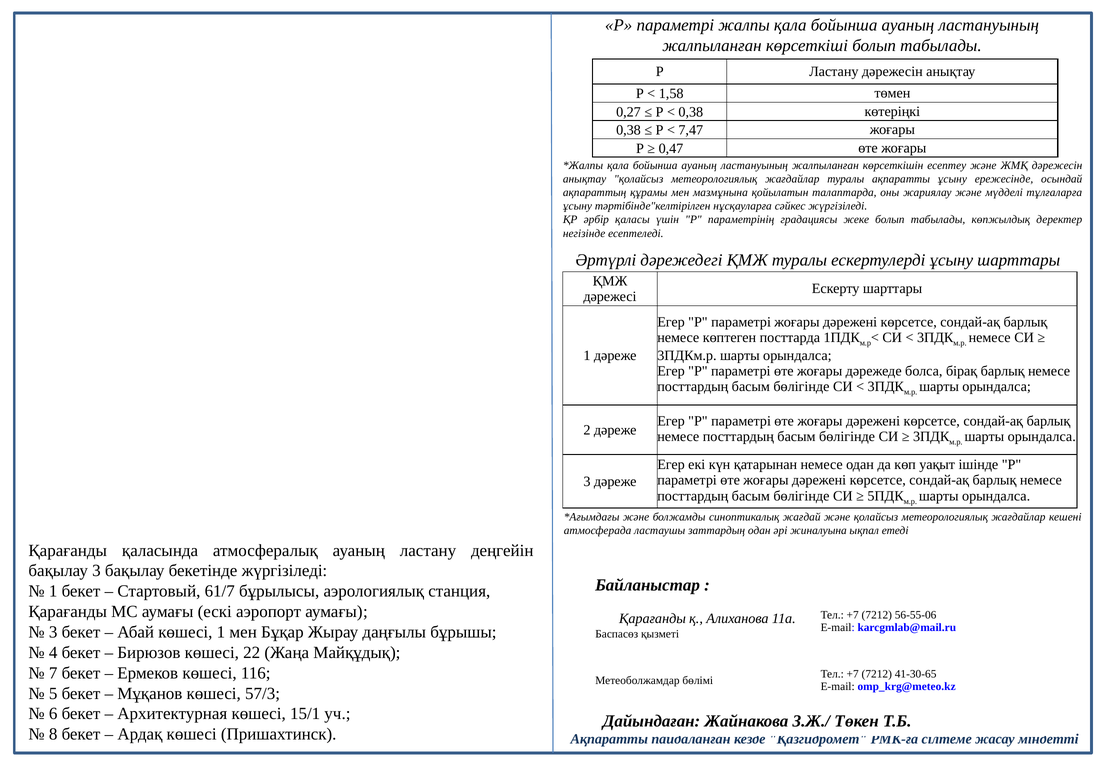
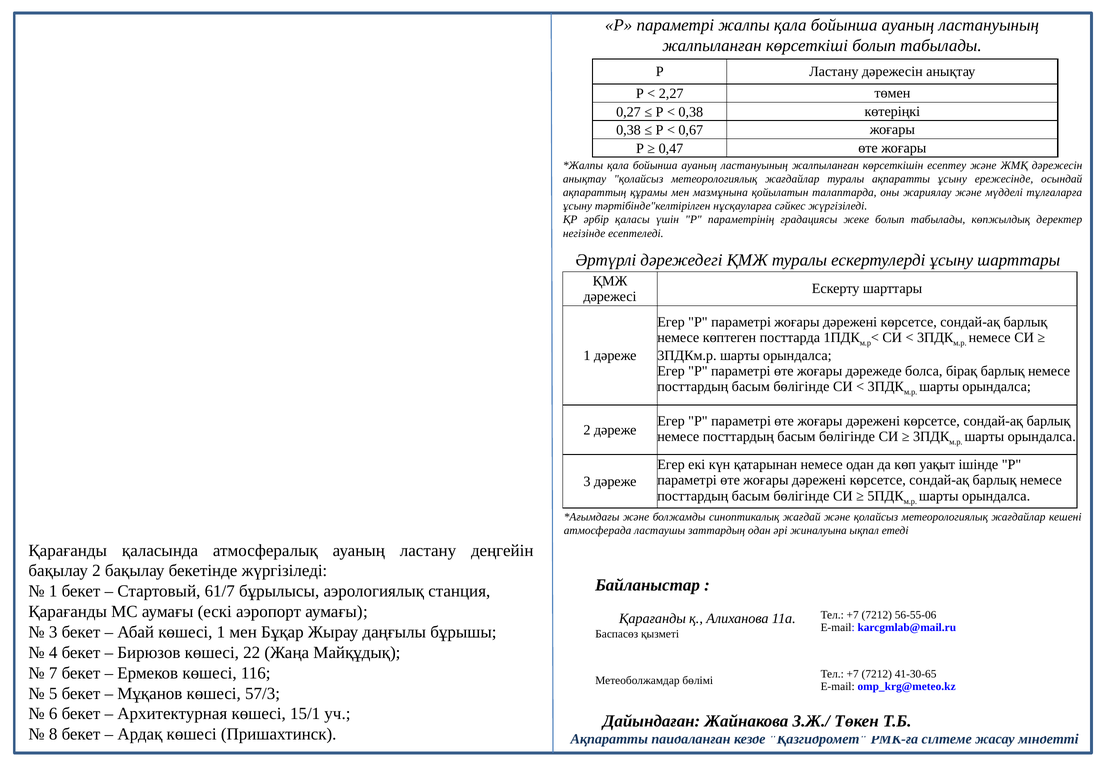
1,58: 1,58 -> 2,27
7,47: 7,47 -> 0,67
бақылау 3: 3 -> 2
